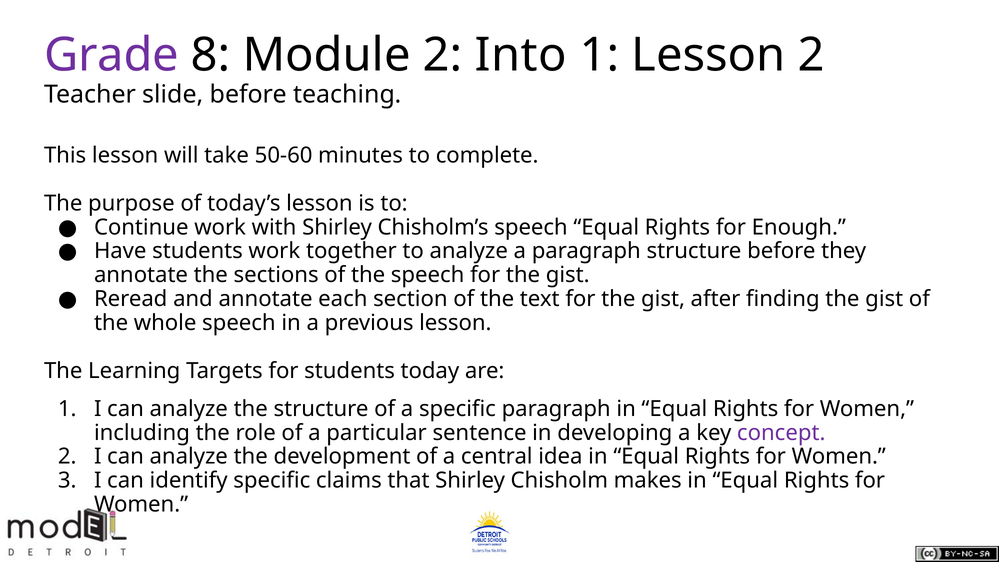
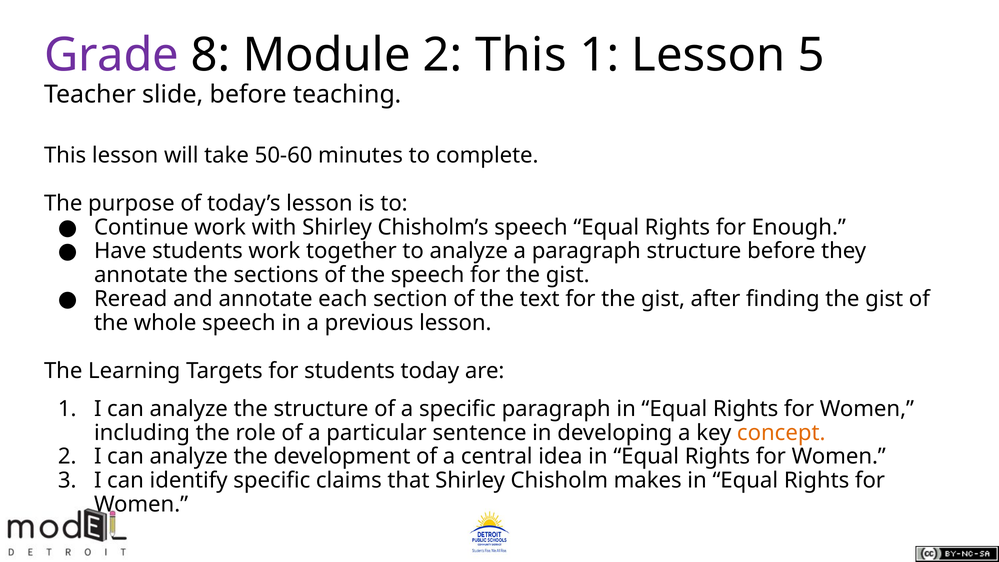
2 Into: Into -> This
Lesson 2: 2 -> 5
concept colour: purple -> orange
